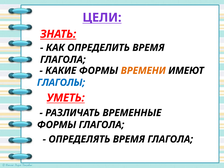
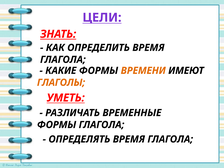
ГЛАГОЛЫ colour: blue -> orange
